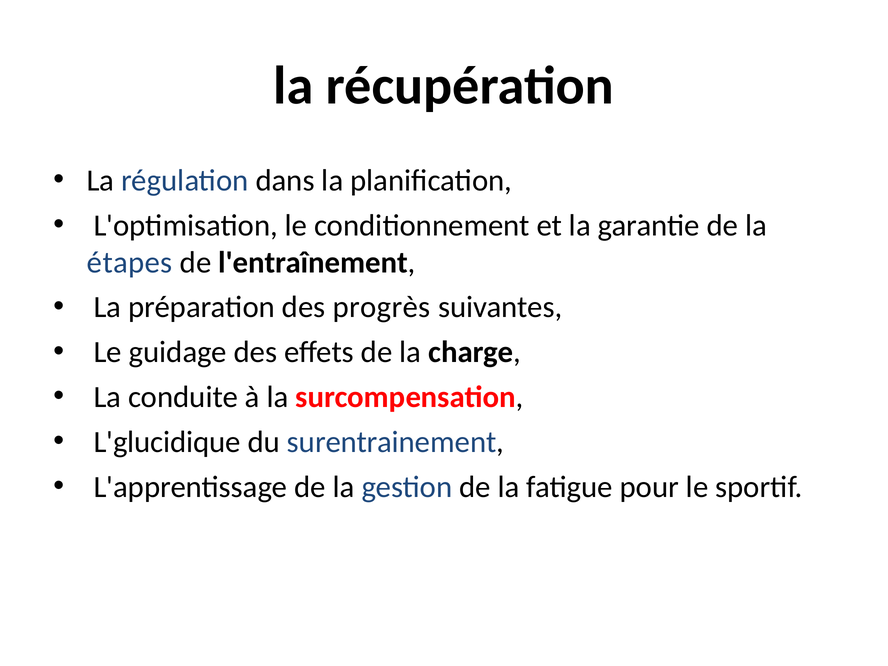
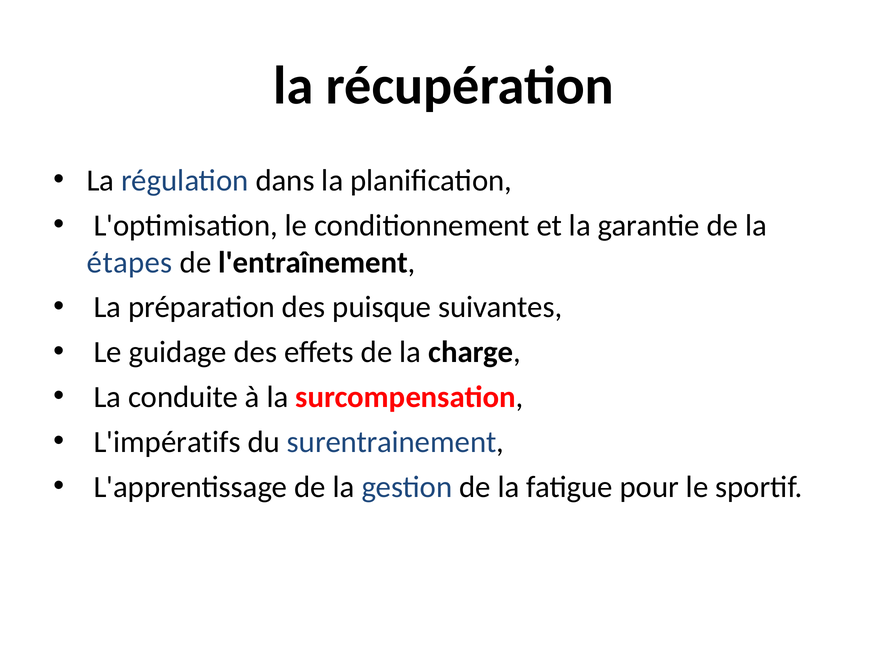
progrès: progrès -> puisque
L'glucidique: L'glucidique -> L'impératifs
